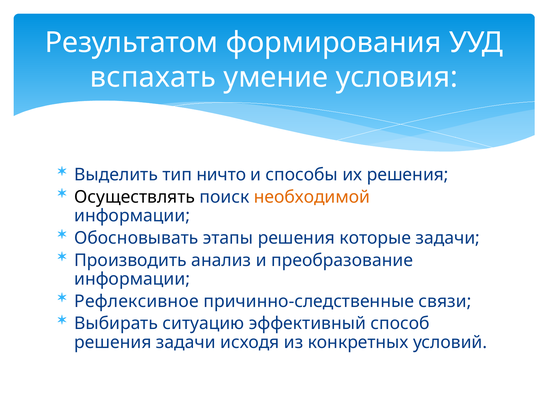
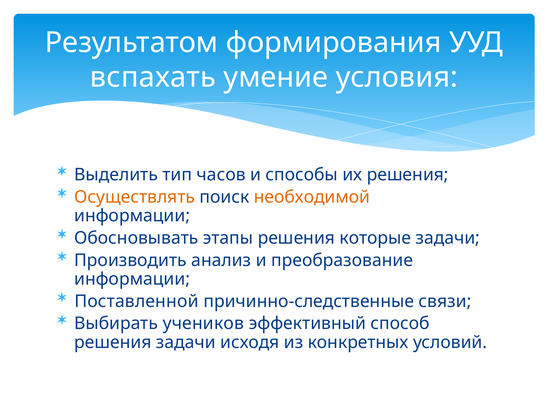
ничто: ничто -> часов
Осуществлять colour: black -> orange
Рефлексивное: Рефлексивное -> Поставленной
ситуацию: ситуацию -> учеников
